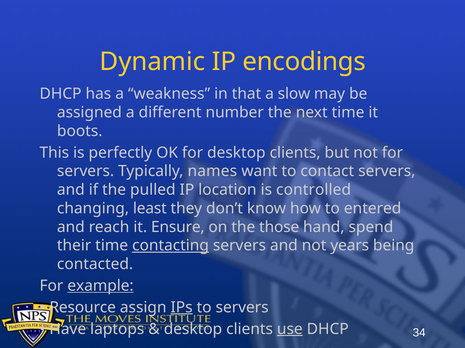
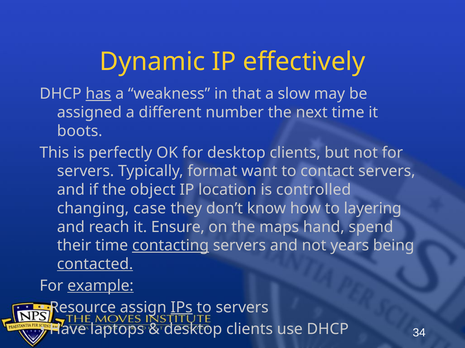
encodings: encodings -> effectively
has underline: none -> present
names: names -> format
pulled: pulled -> object
least: least -> case
entered: entered -> layering
those: those -> maps
contacted underline: none -> present
use underline: present -> none
